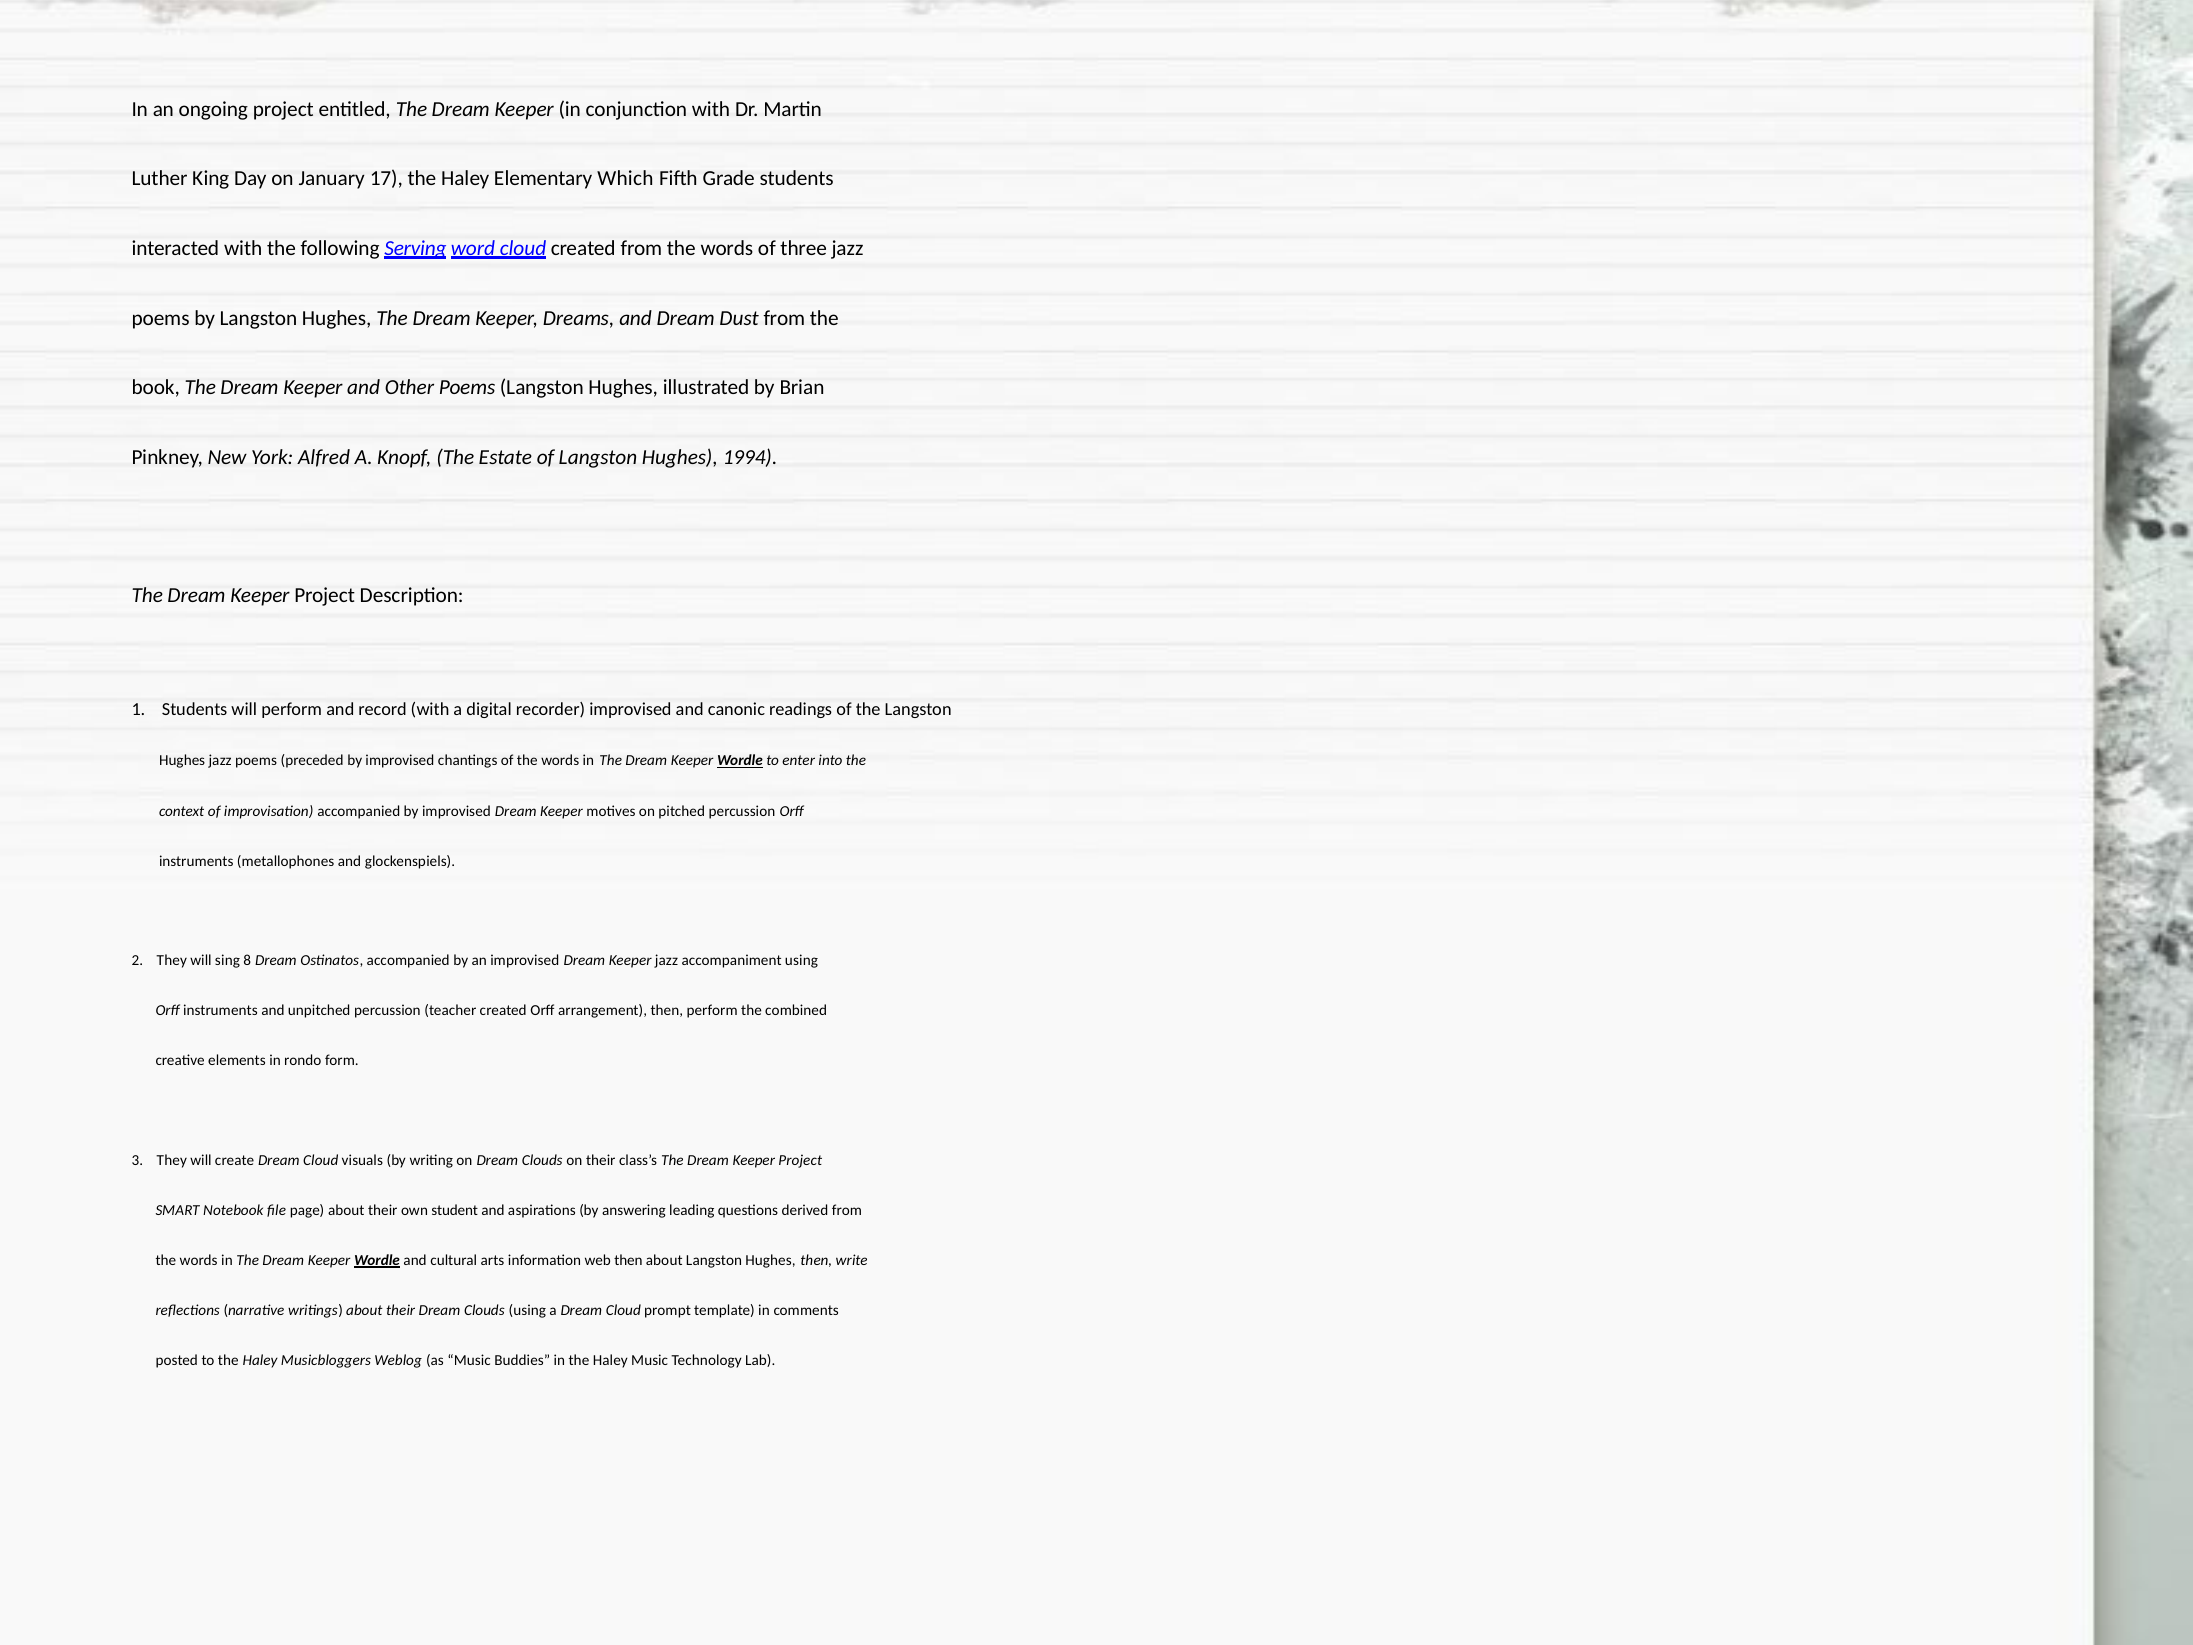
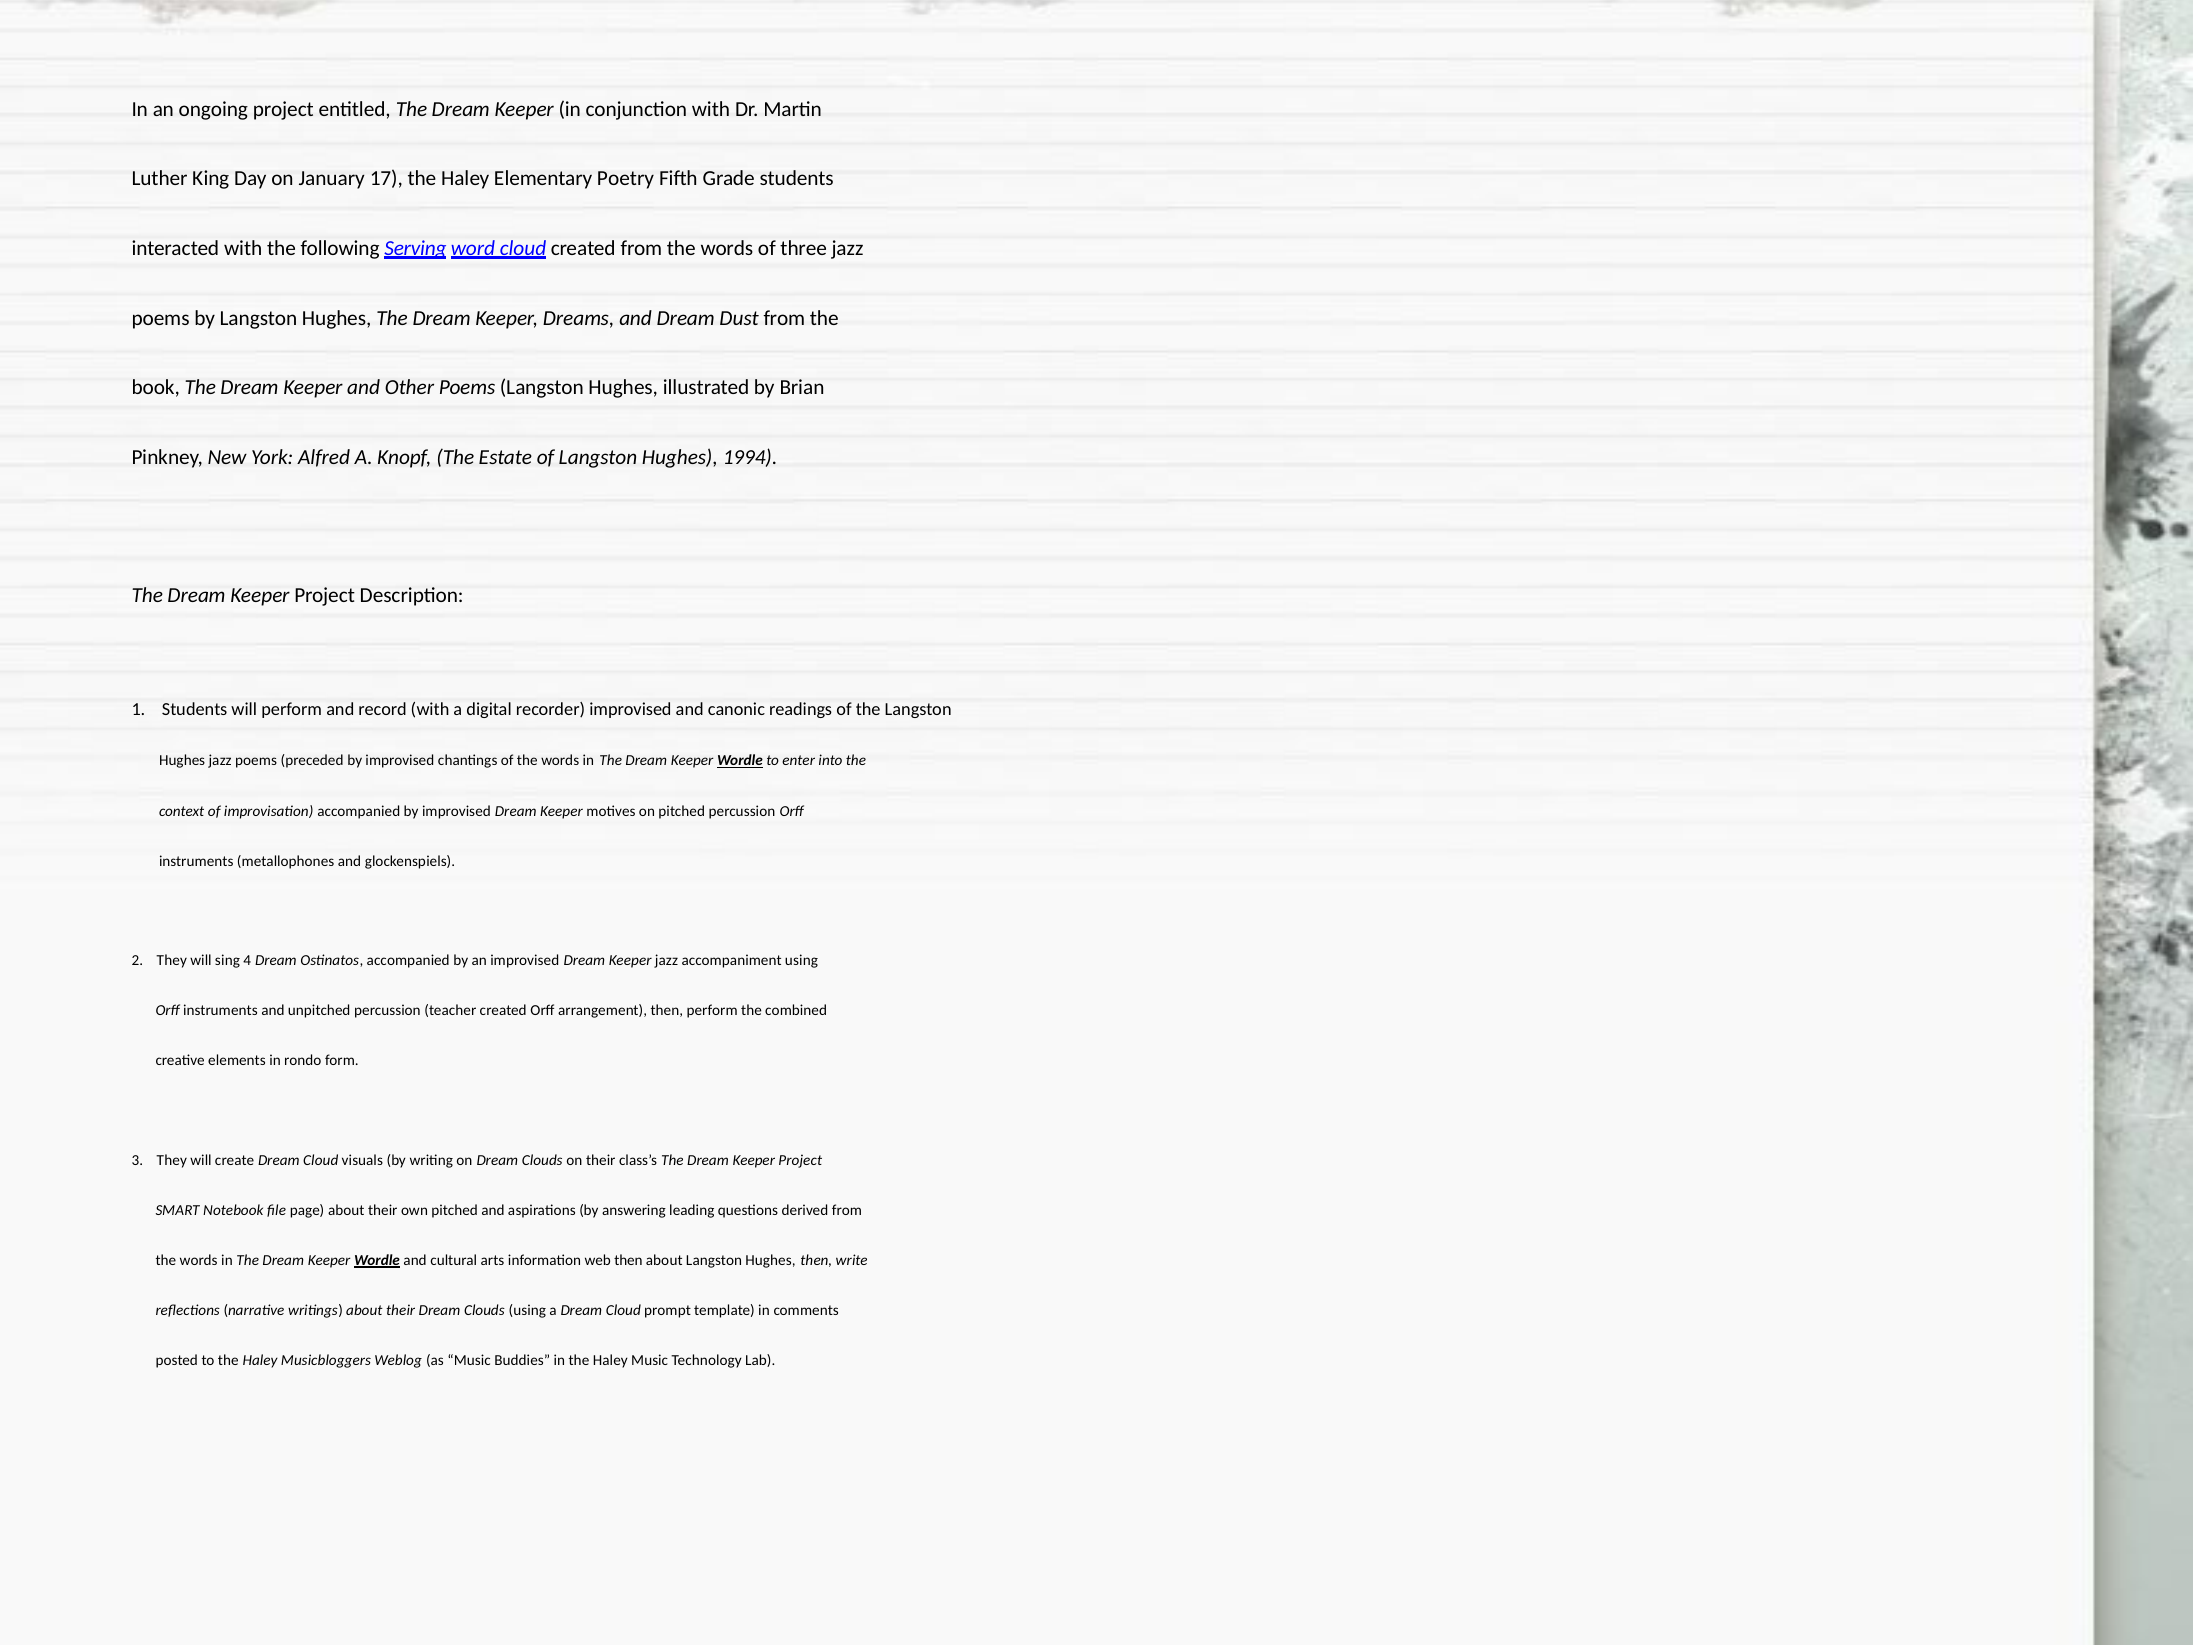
Which: Which -> Poetry
8: 8 -> 4
own student: student -> pitched
